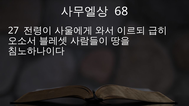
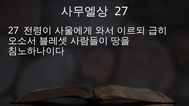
68 at (121, 11): 68 -> 27
